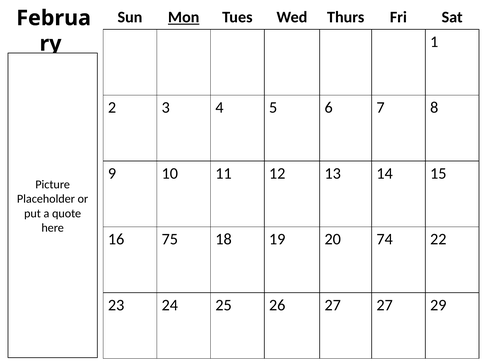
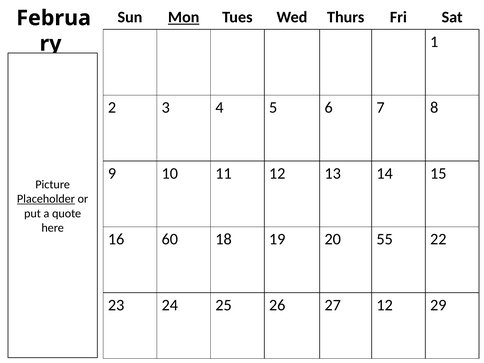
Placeholder underline: none -> present
75: 75 -> 60
74: 74 -> 55
27 27: 27 -> 12
